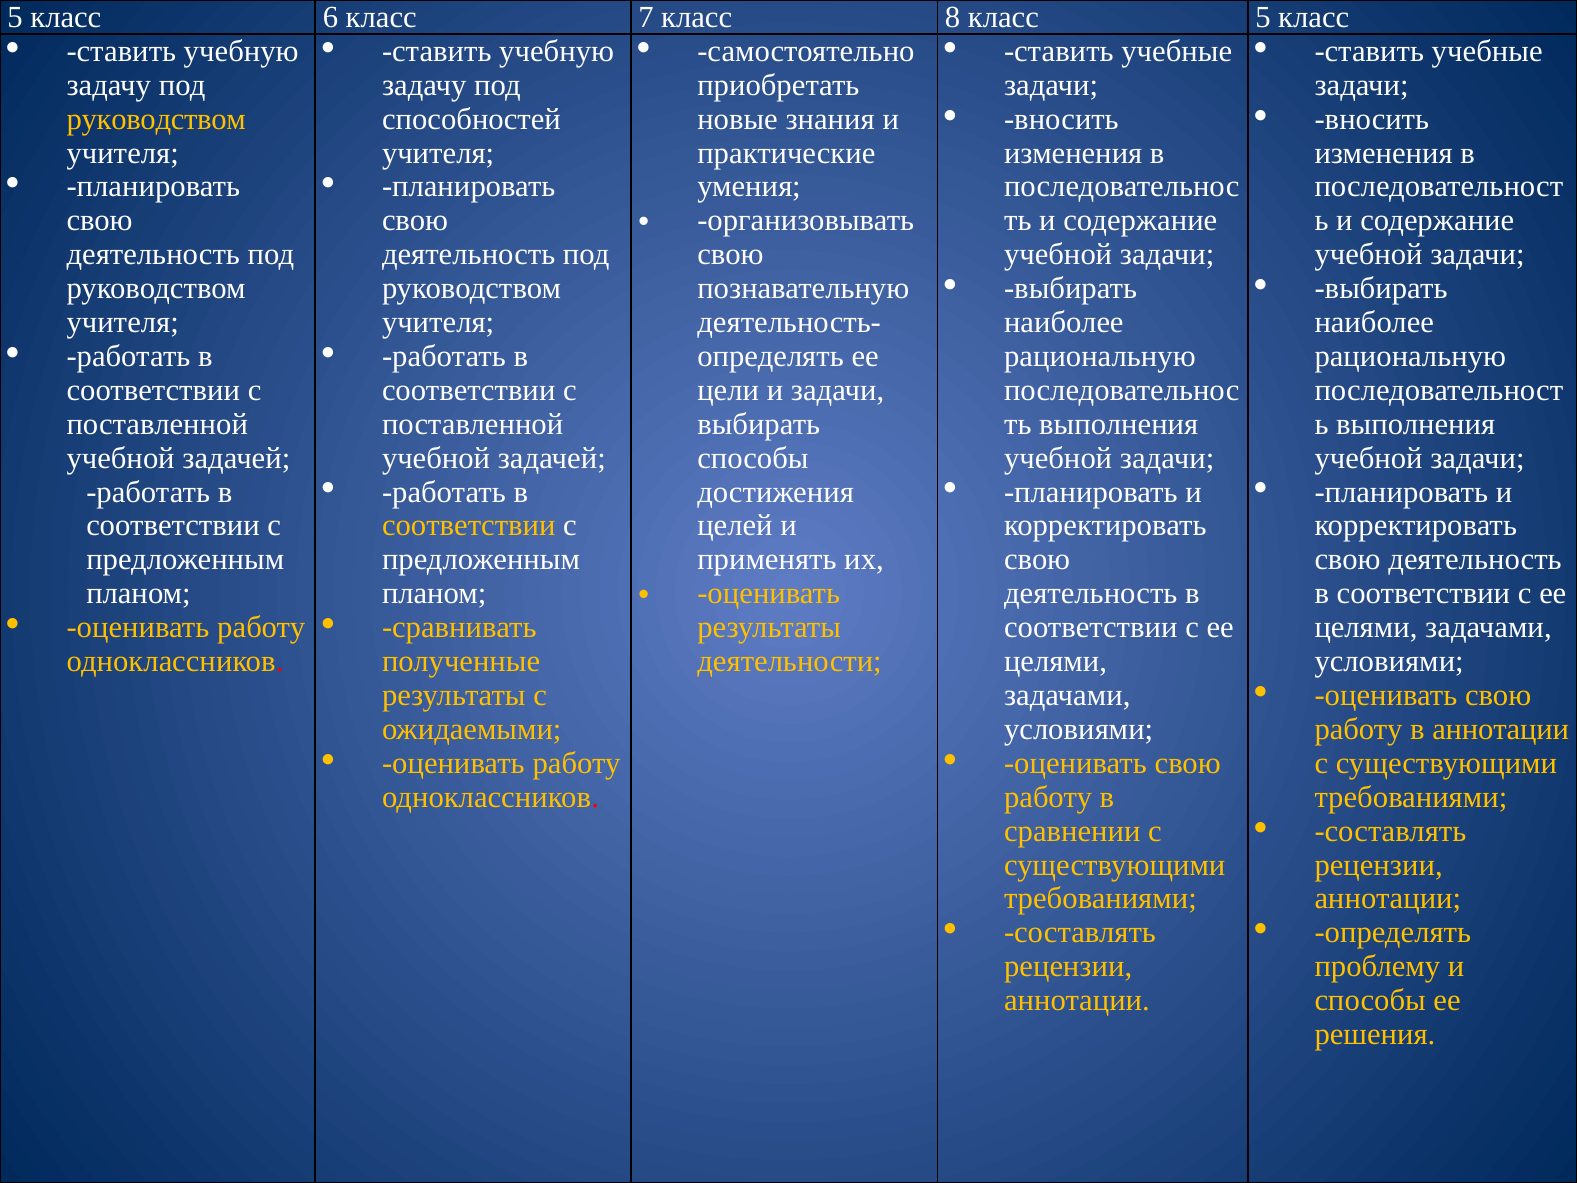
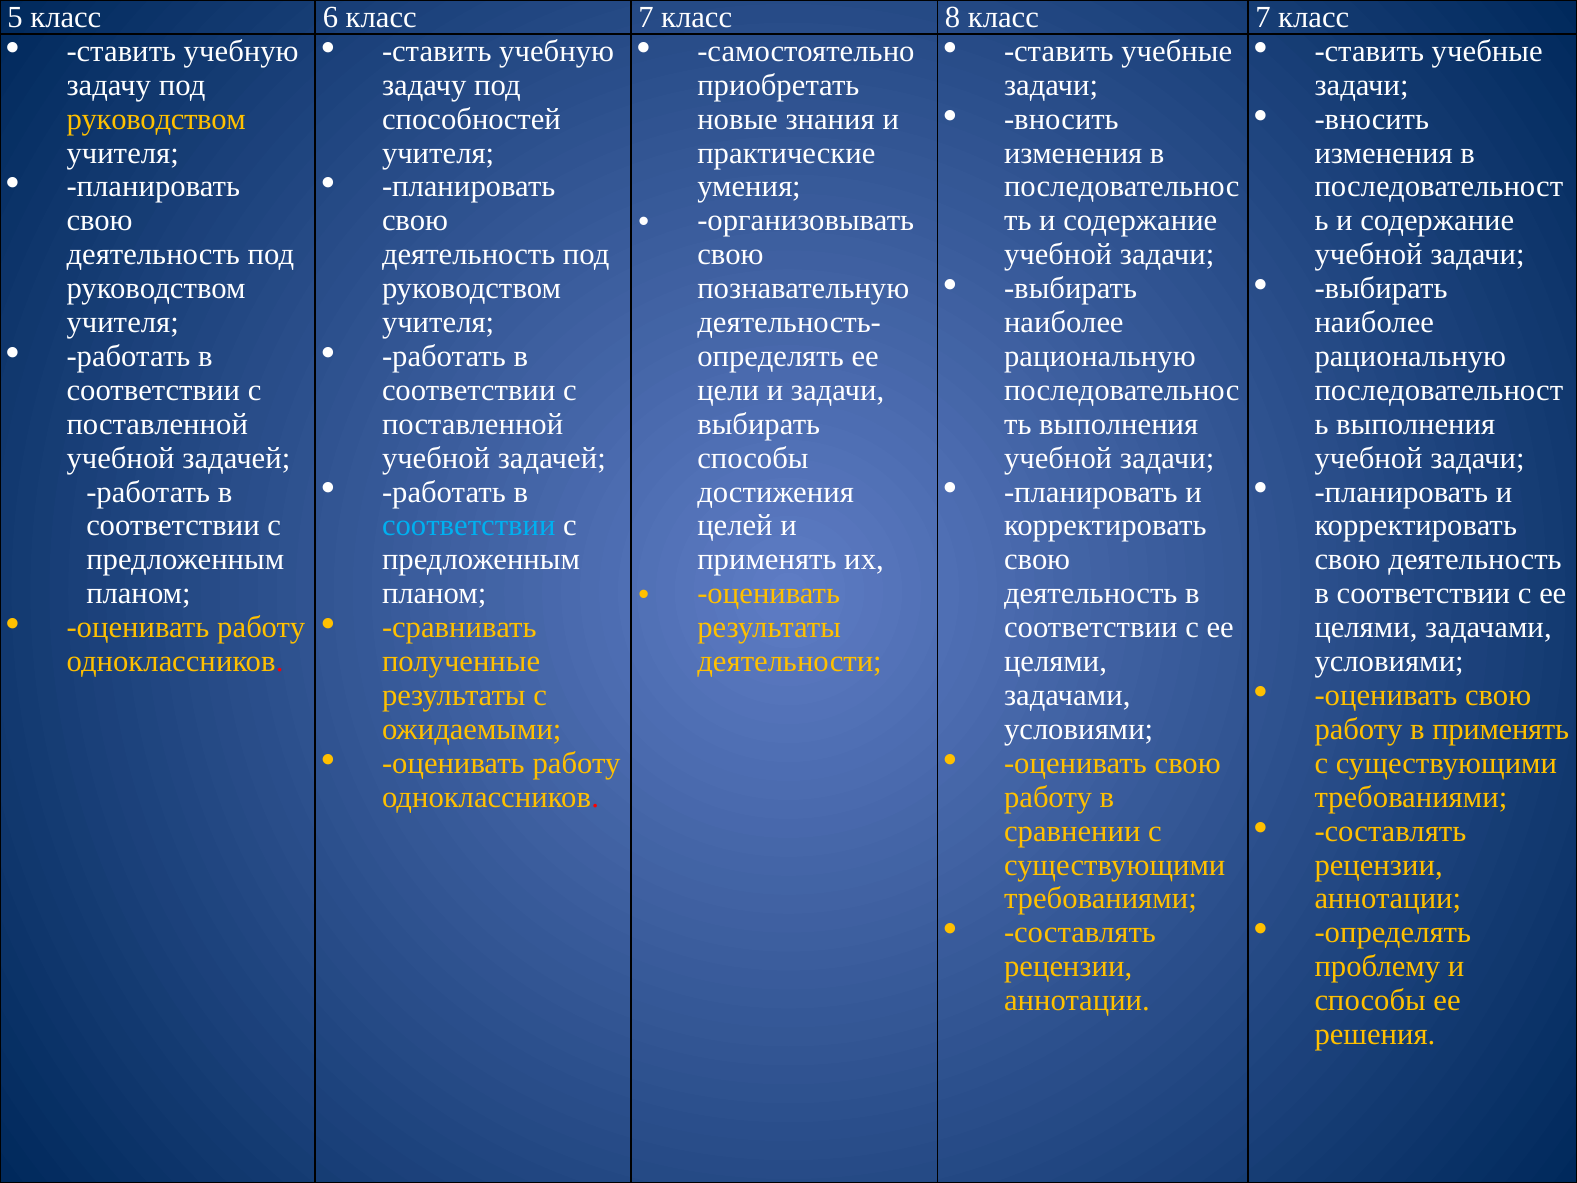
8 класс 5: 5 -> 7
соответствии at (469, 526) colour: yellow -> light blue
в аннотации: аннотации -> применять
